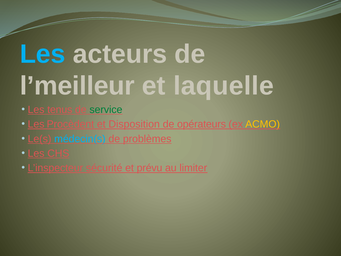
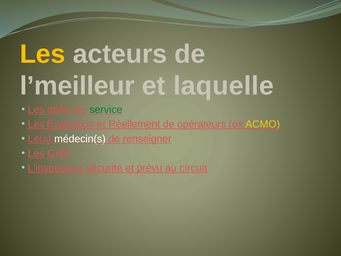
Les at (43, 54) colour: light blue -> yellow
tenus: tenus -> défini
Procèdent: Procèdent -> Évaluation
Disposition: Disposition -> Réellement
médecin(s colour: light blue -> white
problèmes: problèmes -> renseigner
limiter: limiter -> circuit
